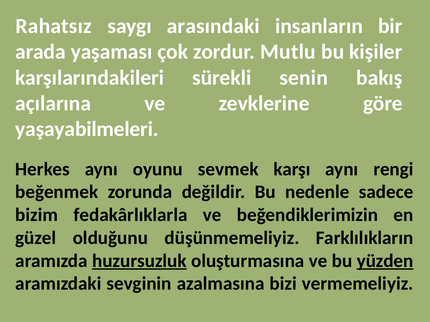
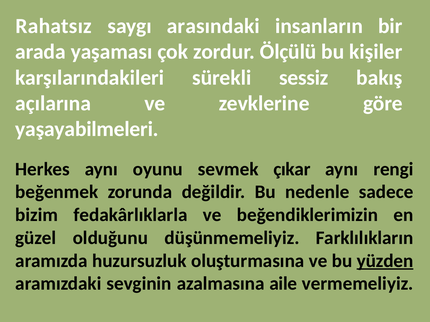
Mutlu: Mutlu -> Ölçülü
senin: senin -> sessiz
karşı: karşı -> çıkar
huzursuzluk underline: present -> none
bizi: bizi -> aile
